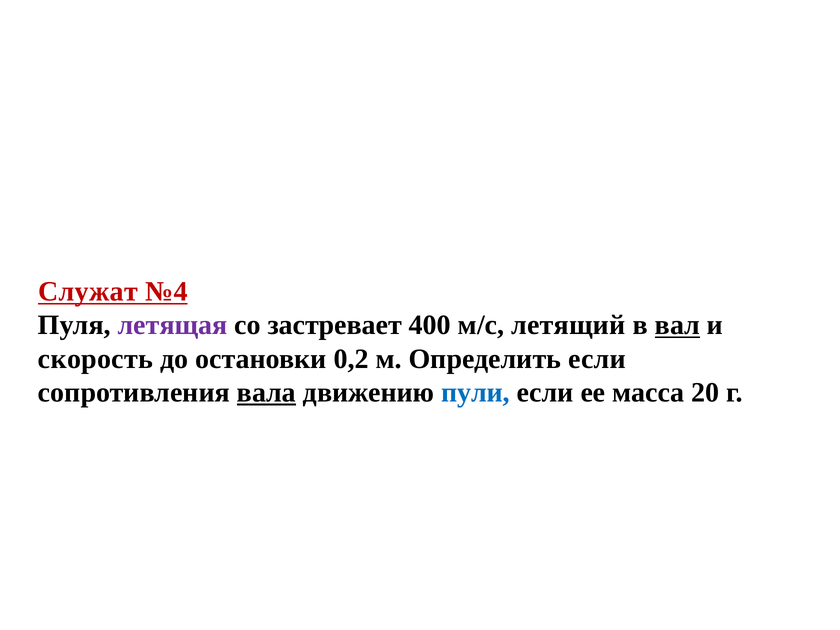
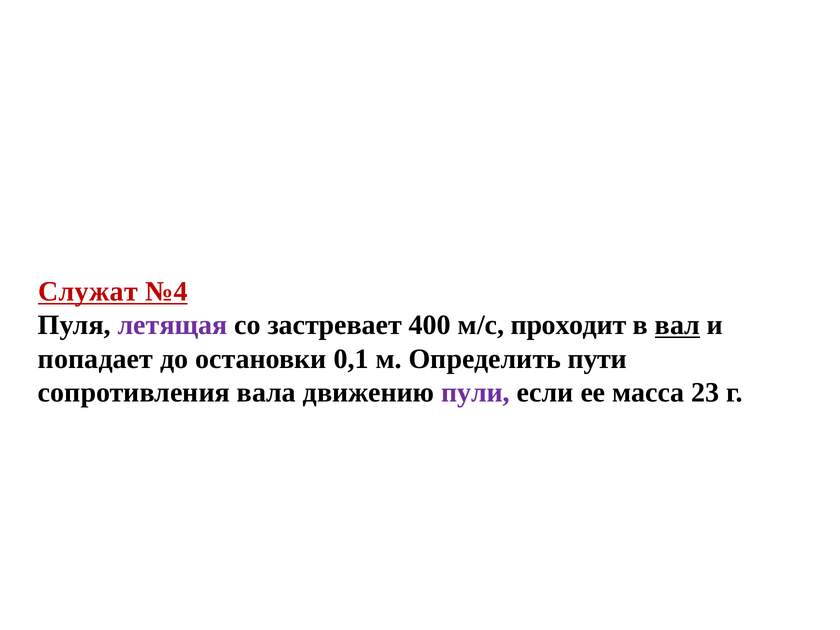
летящий: летящий -> проходит
скорость: скорость -> попадает
0,2: 0,2 -> 0,1
Определить если: если -> пути
вала underline: present -> none
пули colour: blue -> purple
20: 20 -> 23
